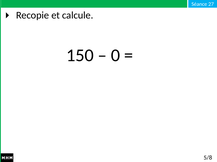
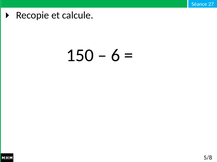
0: 0 -> 6
